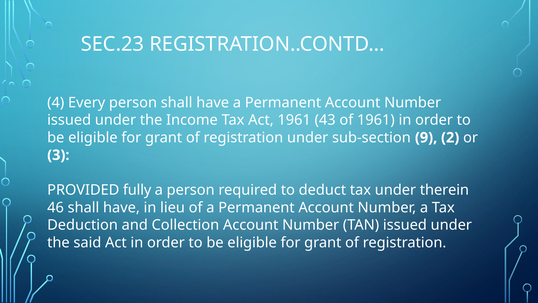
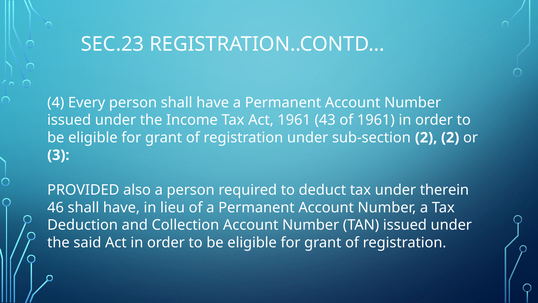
sub-section 9: 9 -> 2
fully: fully -> also
